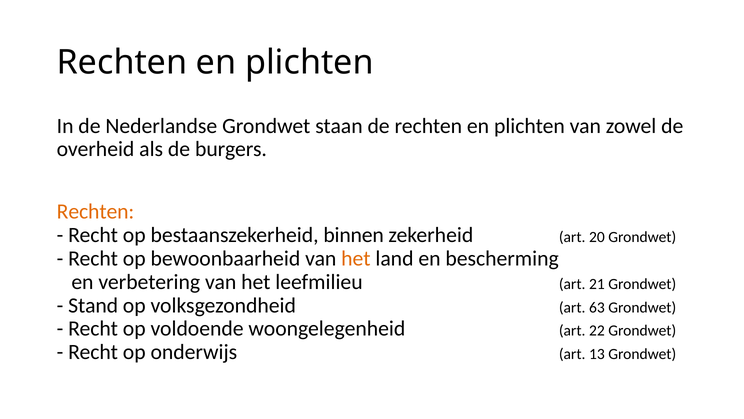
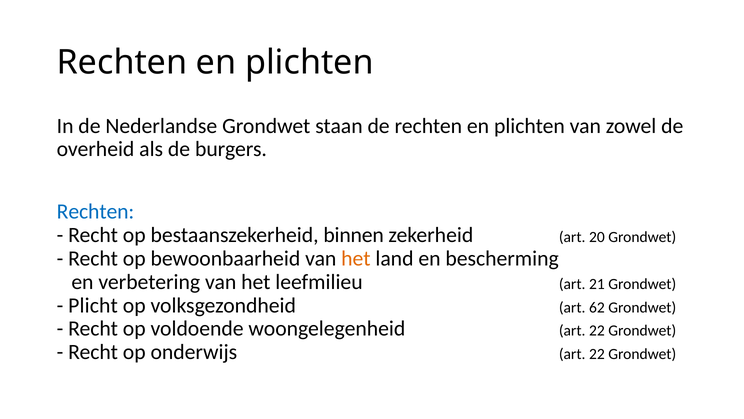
Rechten at (95, 211) colour: orange -> blue
Stand: Stand -> Plicht
63: 63 -> 62
onderwijs art 13: 13 -> 22
